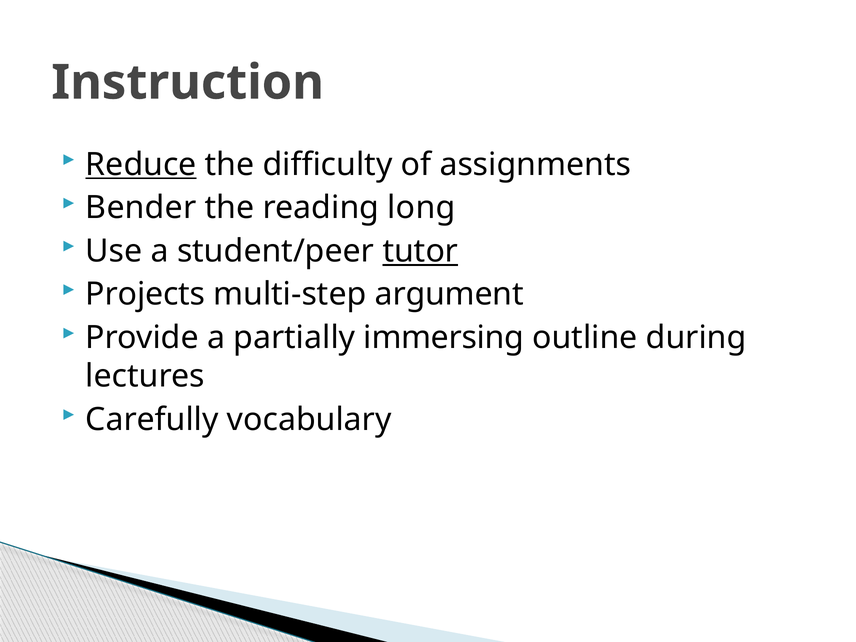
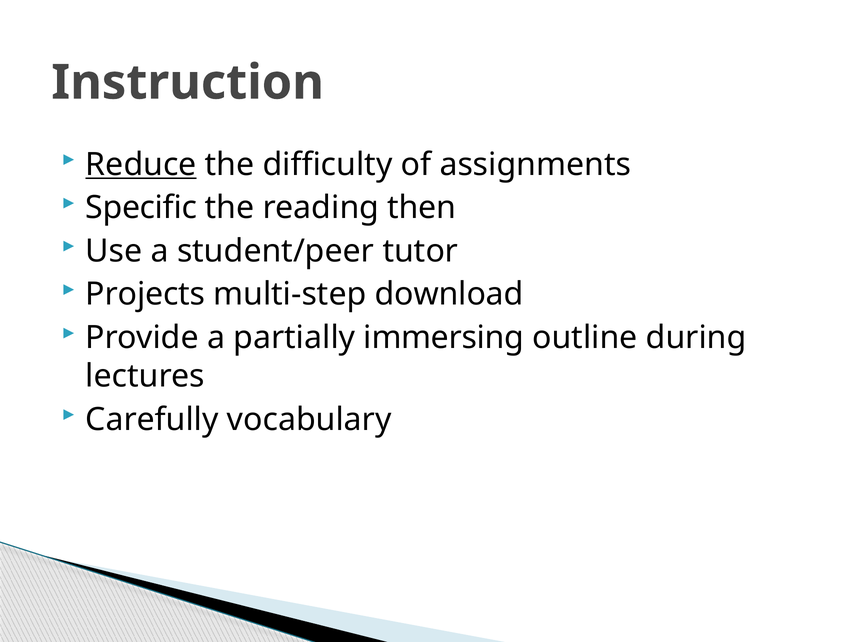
Bender: Bender -> Specific
long: long -> then
tutor underline: present -> none
argument: argument -> download
